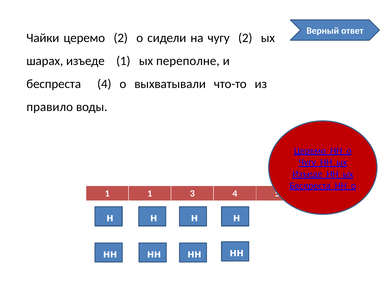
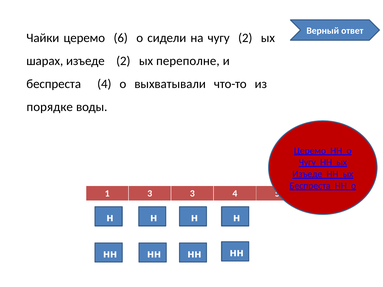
церемо 2: 2 -> 6
изъеде 1: 1 -> 2
правило: правило -> порядке
1 1: 1 -> 3
